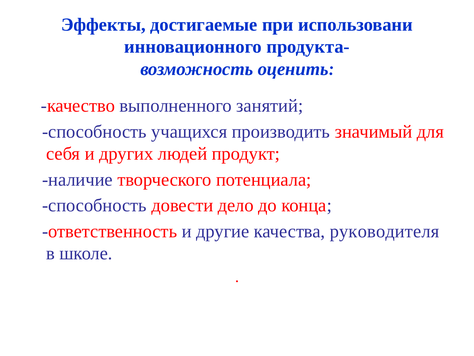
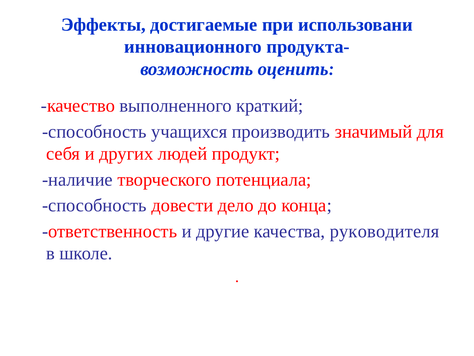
занятий: занятий -> краткий
